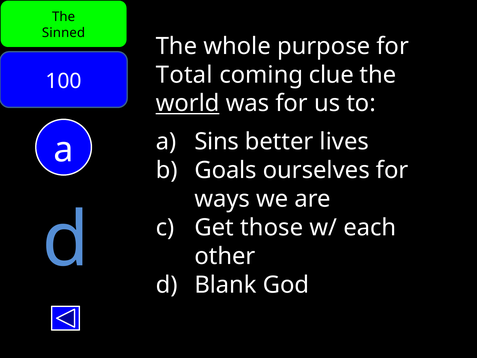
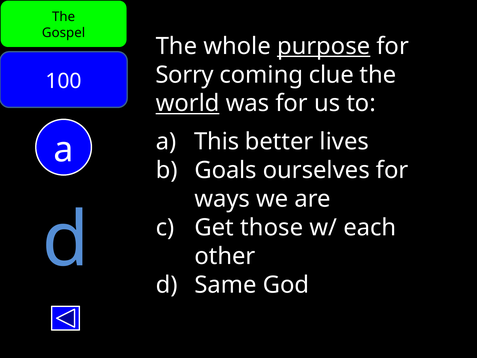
Sinned: Sinned -> Gospel
purpose underline: none -> present
Total: Total -> Sorry
Sins: Sins -> This
Blank: Blank -> Same
